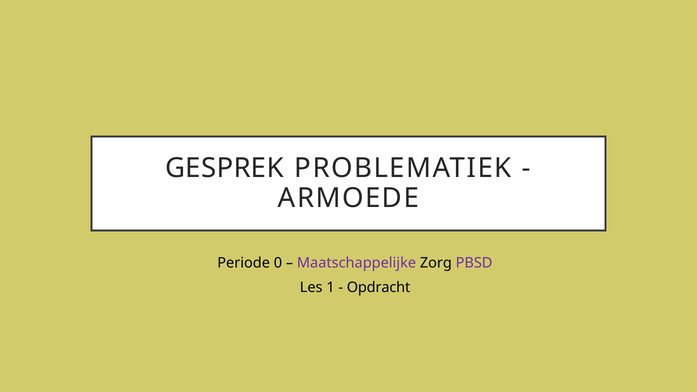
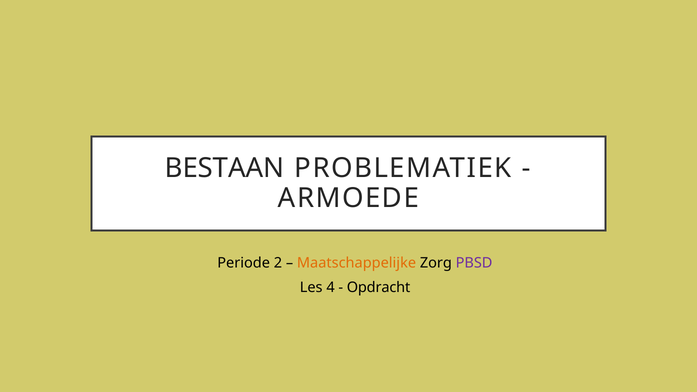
GESPREK: GESPREK -> BESTAAN
0: 0 -> 2
Maatschappelijke colour: purple -> orange
1: 1 -> 4
